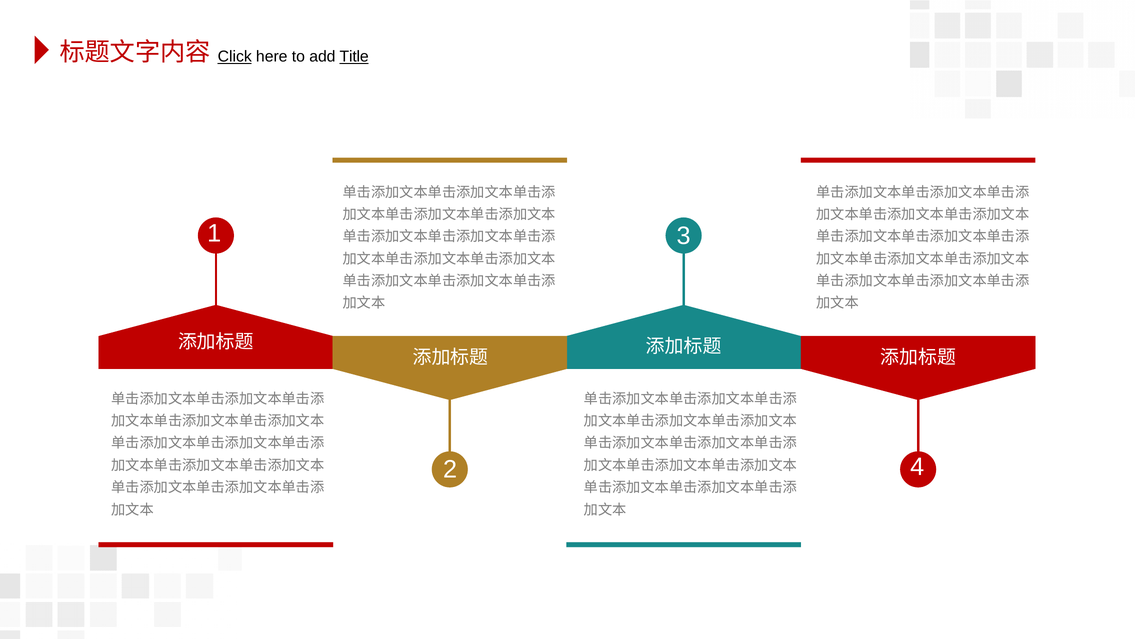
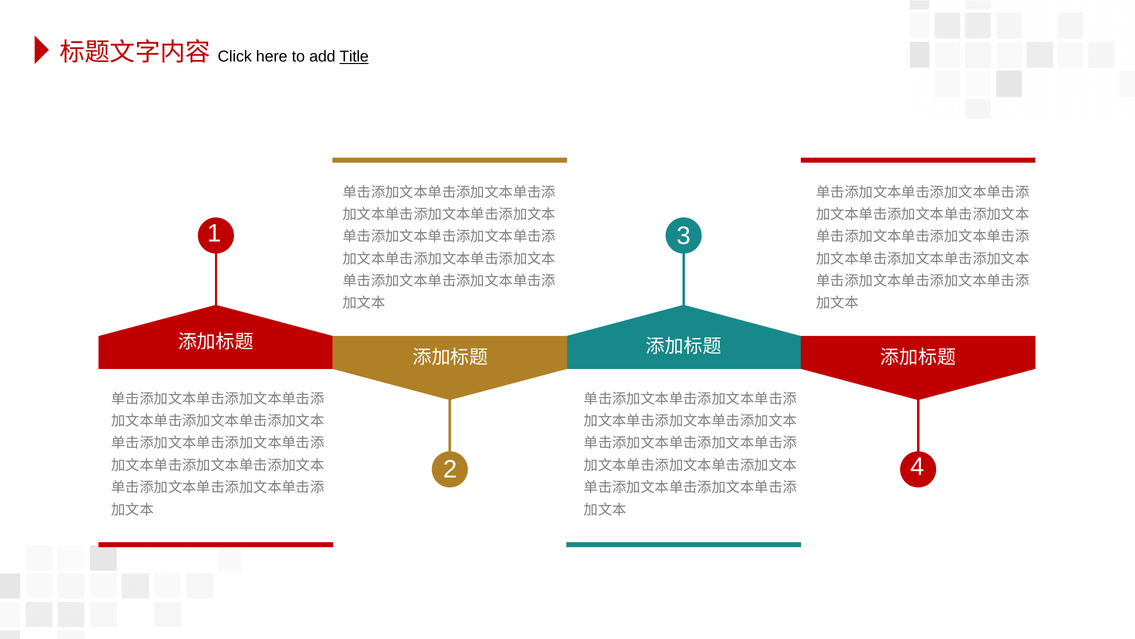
Click underline: present -> none
